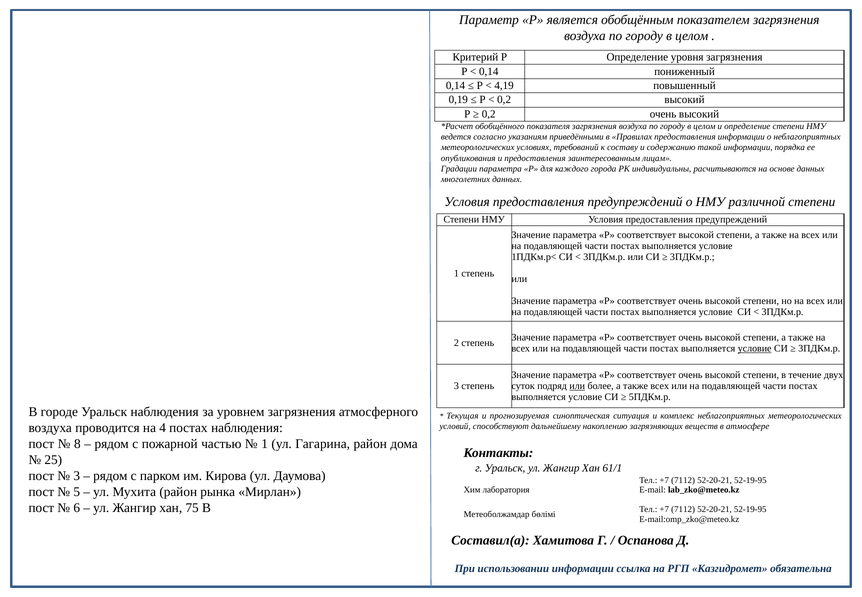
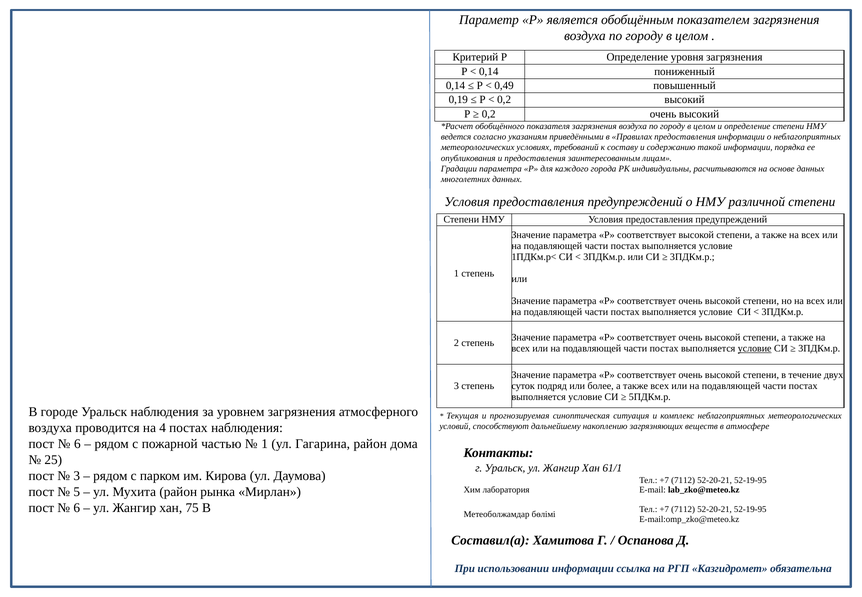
4,19: 4,19 -> 0,49
или at (577, 386) underline: present -> none
8 at (77, 444): 8 -> 6
